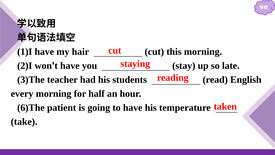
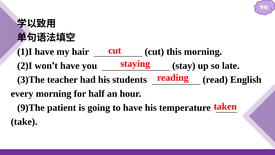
6)The: 6)The -> 9)The
